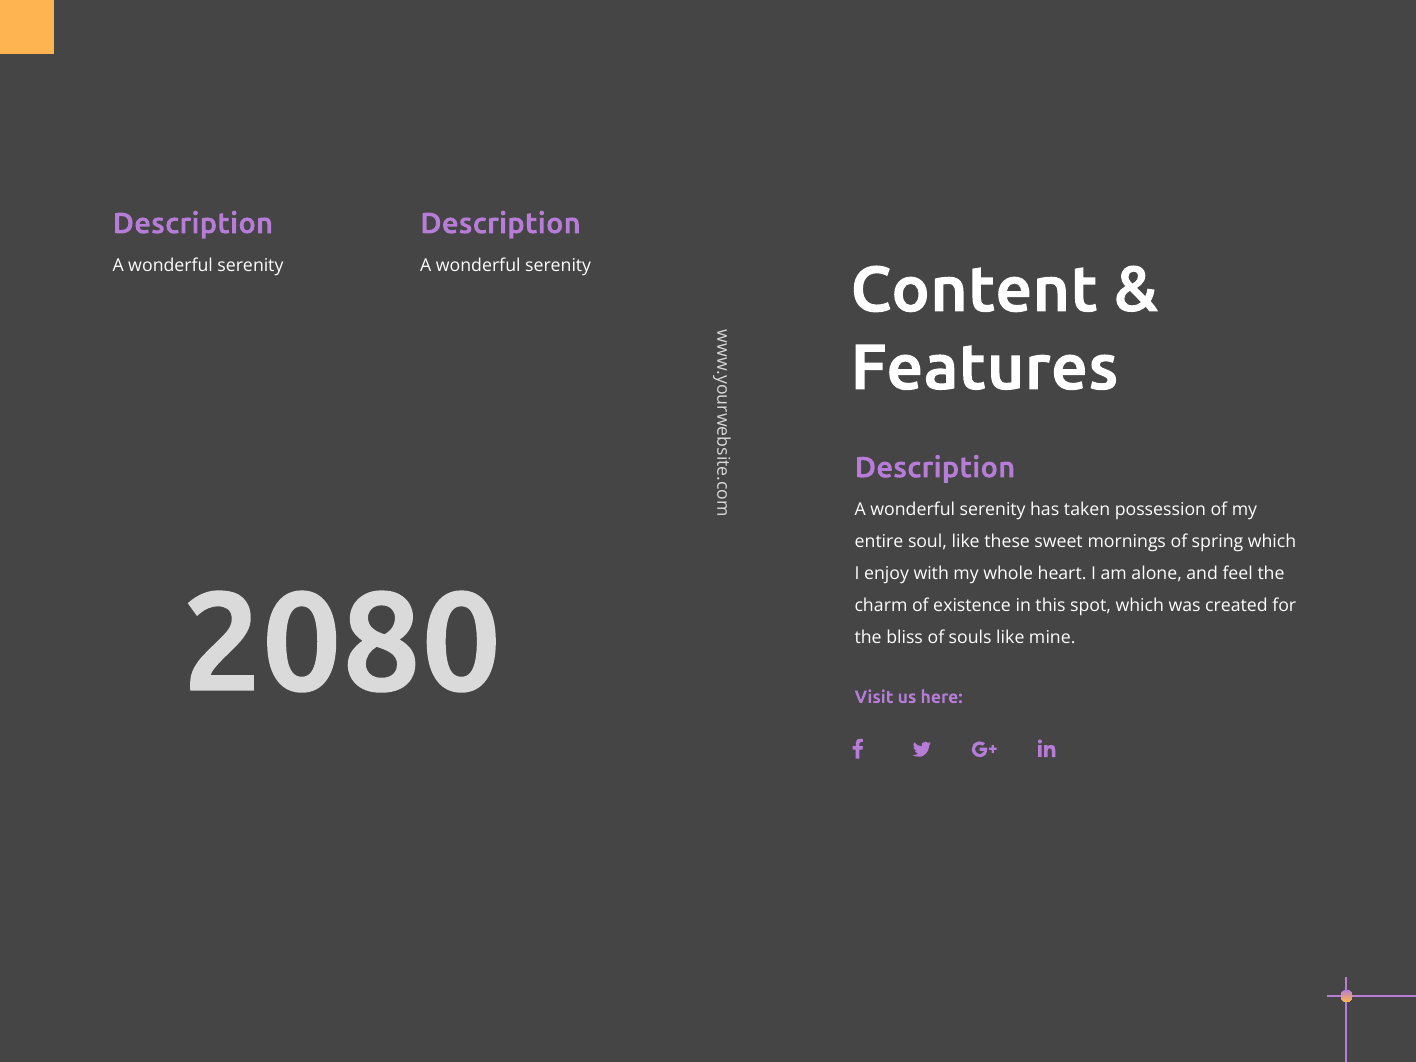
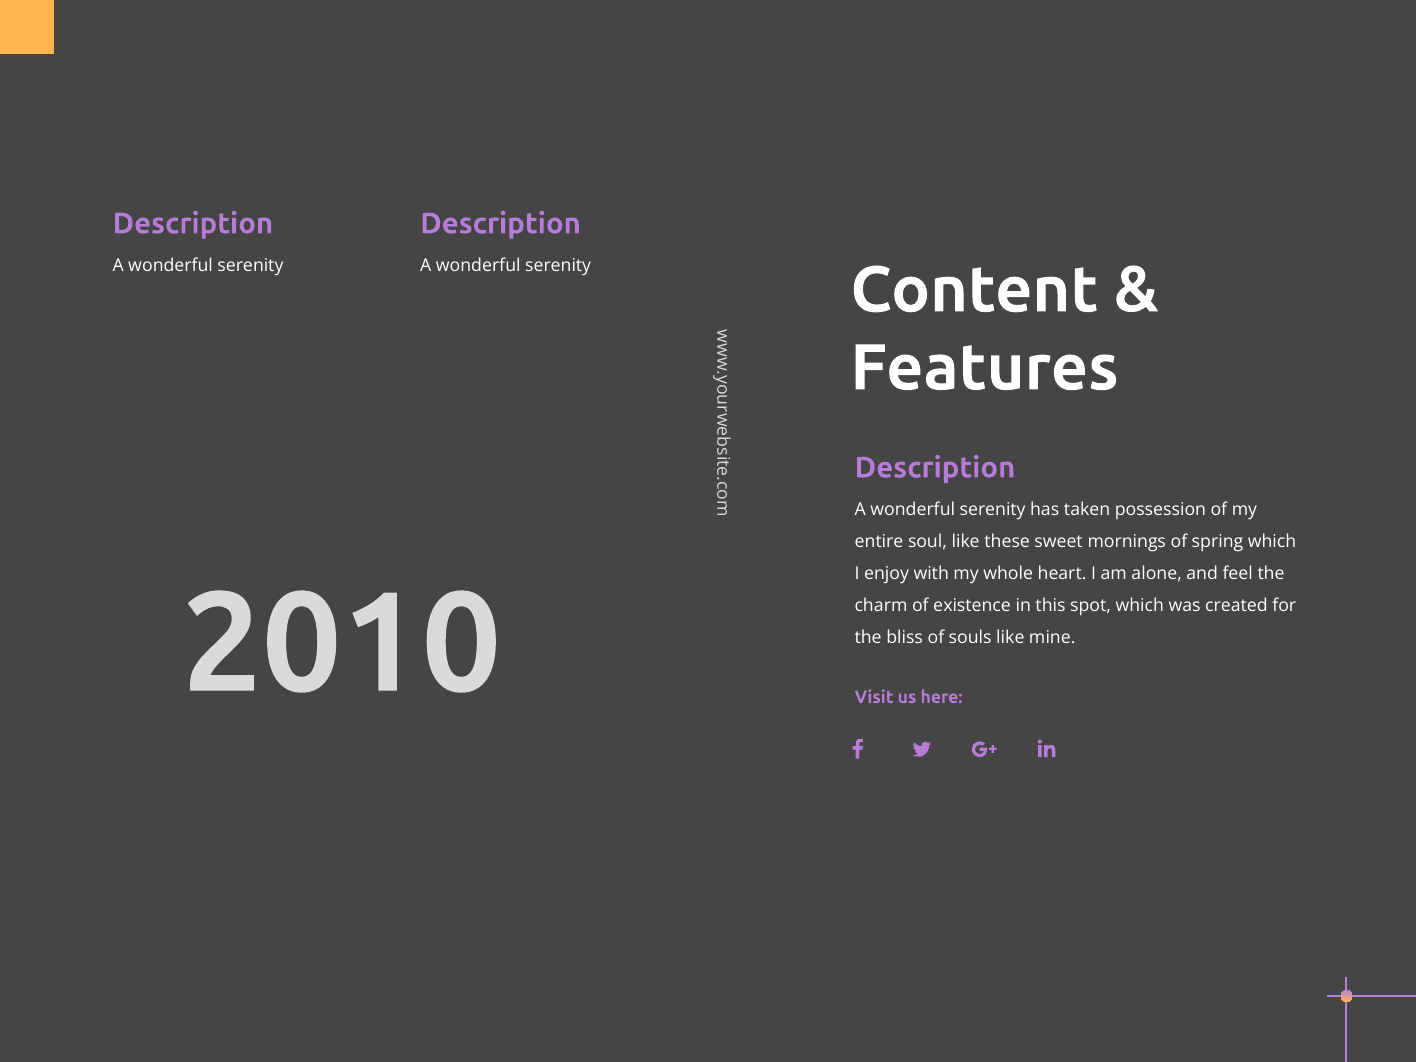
2080: 2080 -> 2010
